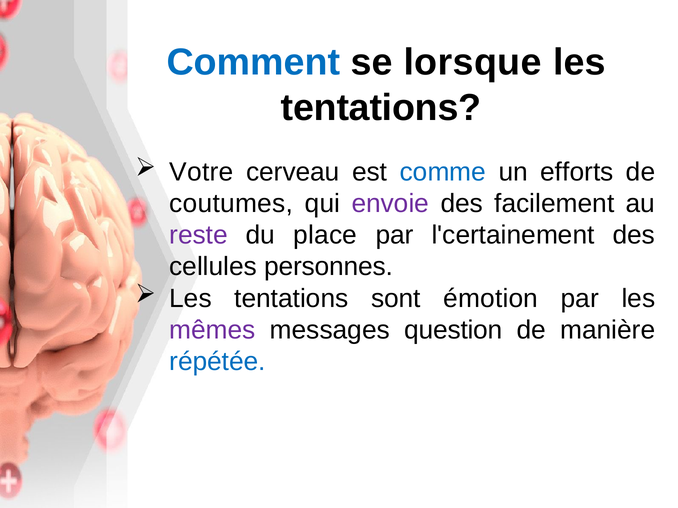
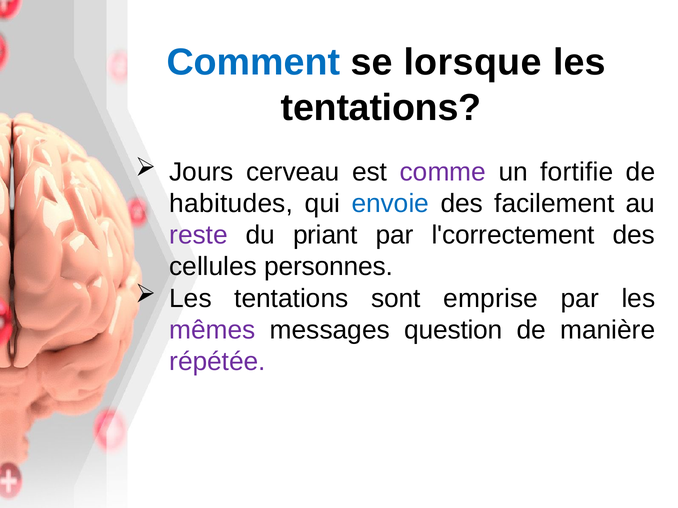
Votre: Votre -> Jours
comme colour: blue -> purple
efforts: efforts -> fortifie
coutumes: coutumes -> habitudes
envoie colour: purple -> blue
place: place -> priant
l'certainement: l'certainement -> l'correctement
émotion: émotion -> emprise
répétée colour: blue -> purple
